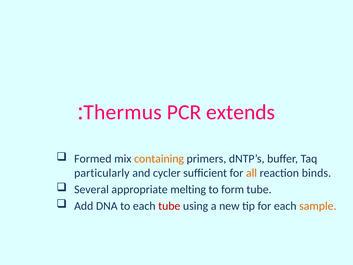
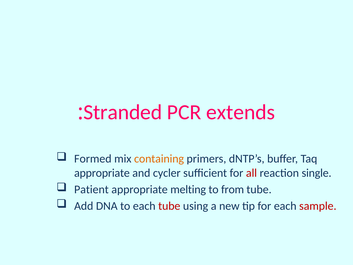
Thermus: Thermus -> Stranded
particularly at (102, 173): particularly -> appropriate
all colour: orange -> red
binds: binds -> single
Several: Several -> Patient
form: form -> from
sample colour: orange -> red
